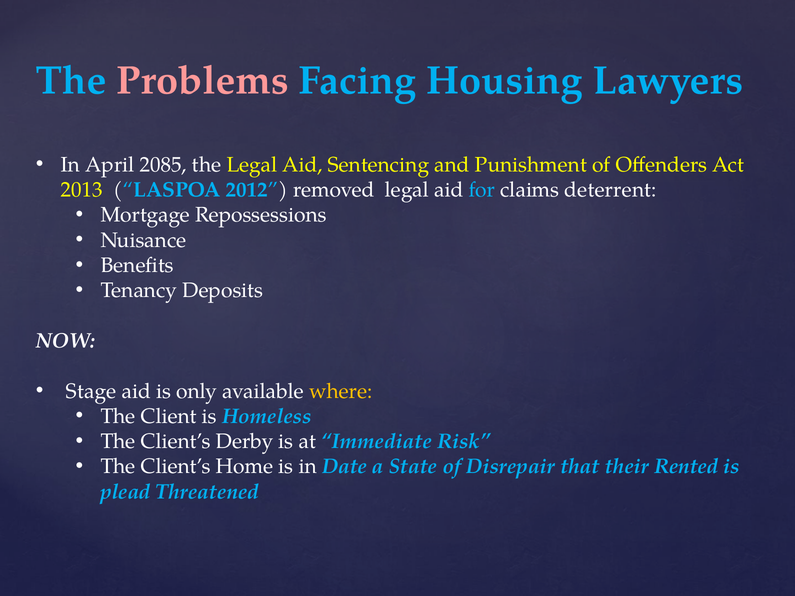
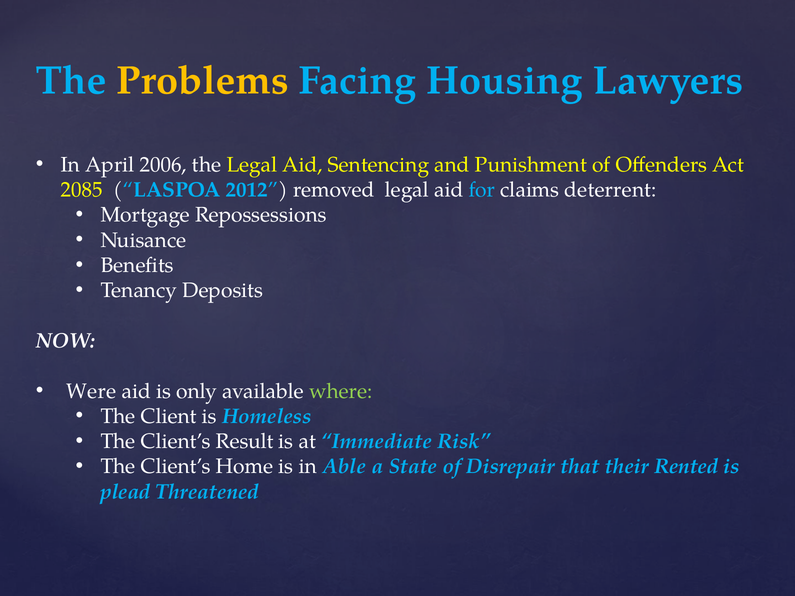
Problems colour: pink -> yellow
2085: 2085 -> 2006
2013: 2013 -> 2085
Stage: Stage -> Were
where colour: yellow -> light green
Derby: Derby -> Result
Date: Date -> Able
